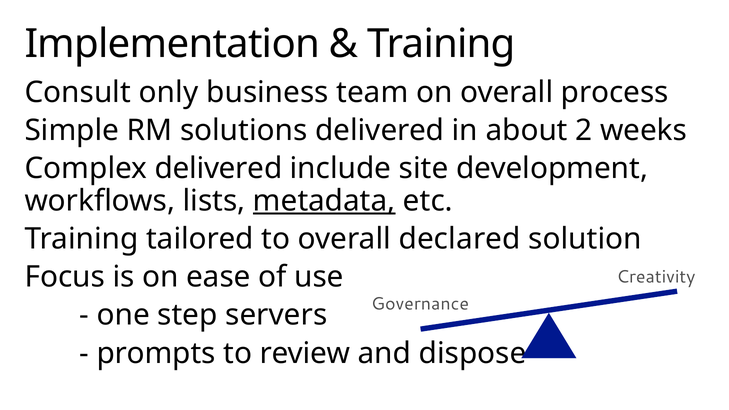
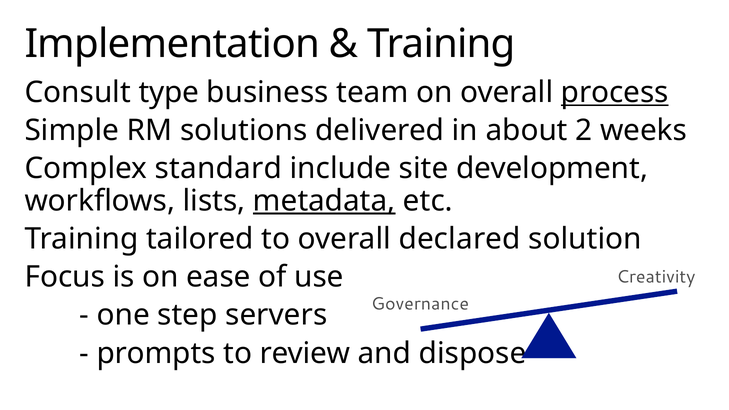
only: only -> type
process underline: none -> present
Complex delivered: delivered -> standard
